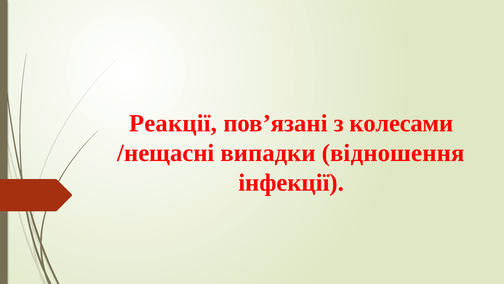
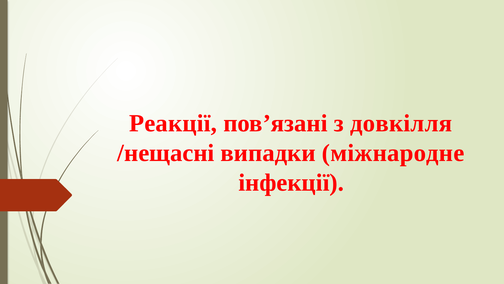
колесами: колесами -> довкілля
відношення: відношення -> міжнародне
